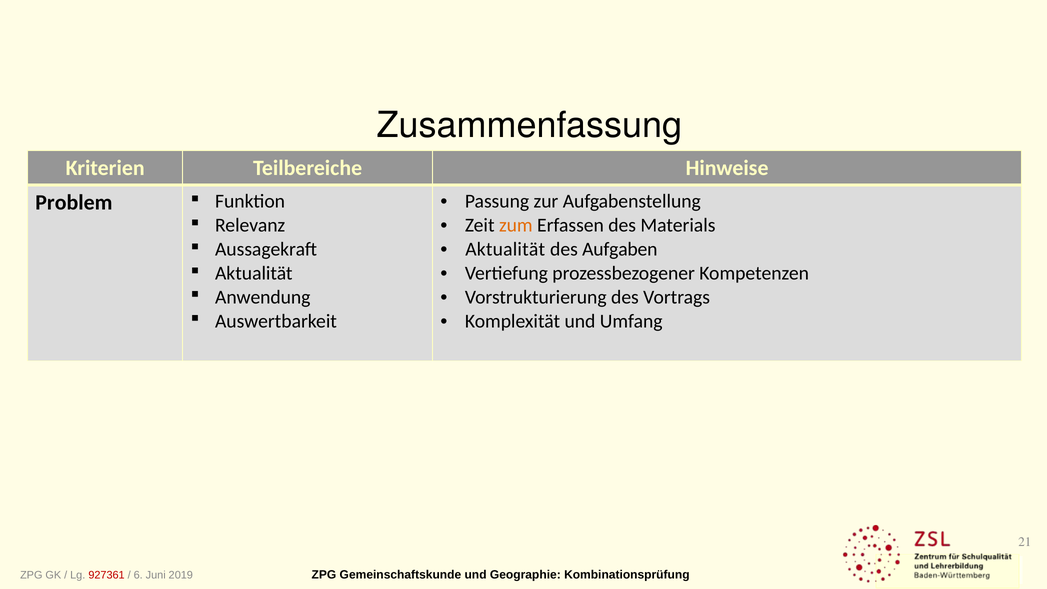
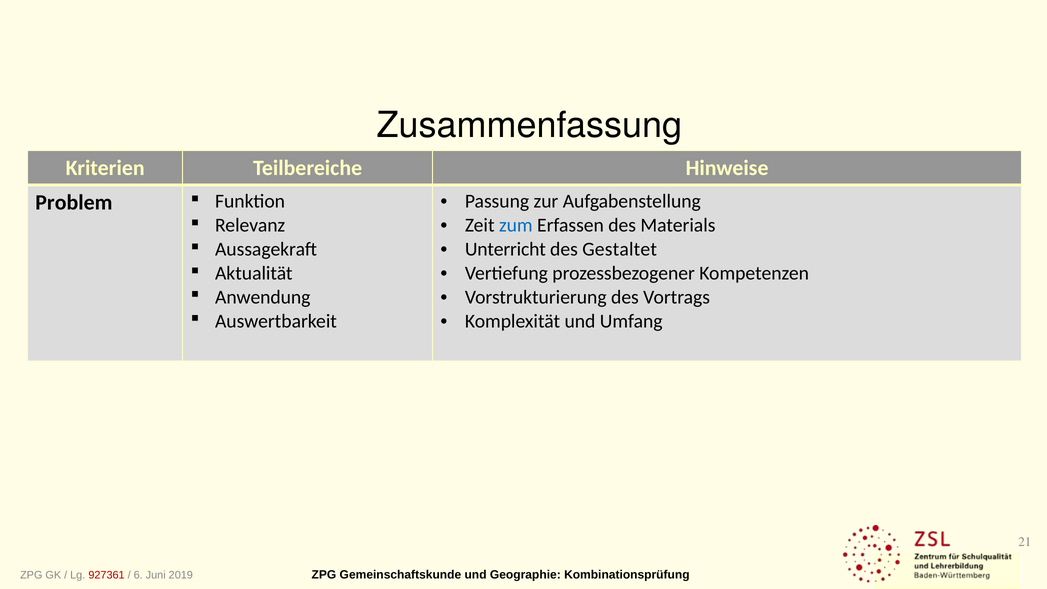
zum colour: orange -> blue
Aktualität at (505, 249): Aktualität -> Unterricht
Aufgaben: Aufgaben -> Gestaltet
